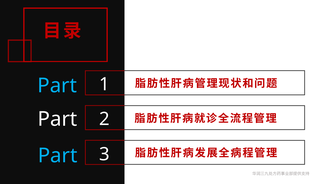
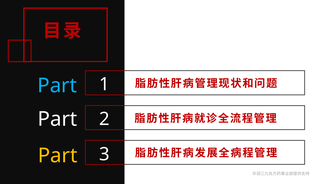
Part at (58, 156) colour: light blue -> yellow
